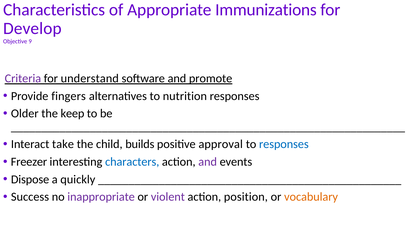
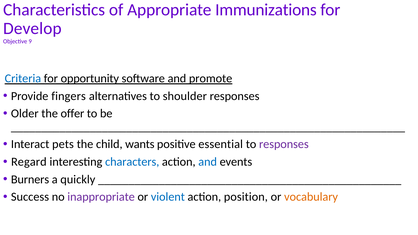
Criteria colour: purple -> blue
understand: understand -> opportunity
nutrition: nutrition -> shoulder
keep: keep -> offer
take: take -> pets
builds: builds -> wants
approval: approval -> essential
responses at (284, 144) colour: blue -> purple
Freezer: Freezer -> Regard
and at (208, 162) colour: purple -> blue
Dispose: Dispose -> Burners
violent colour: purple -> blue
